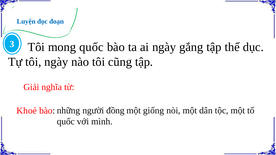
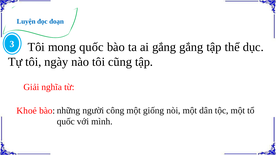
ai ngày: ngày -> gắng
đồng: đồng -> công
